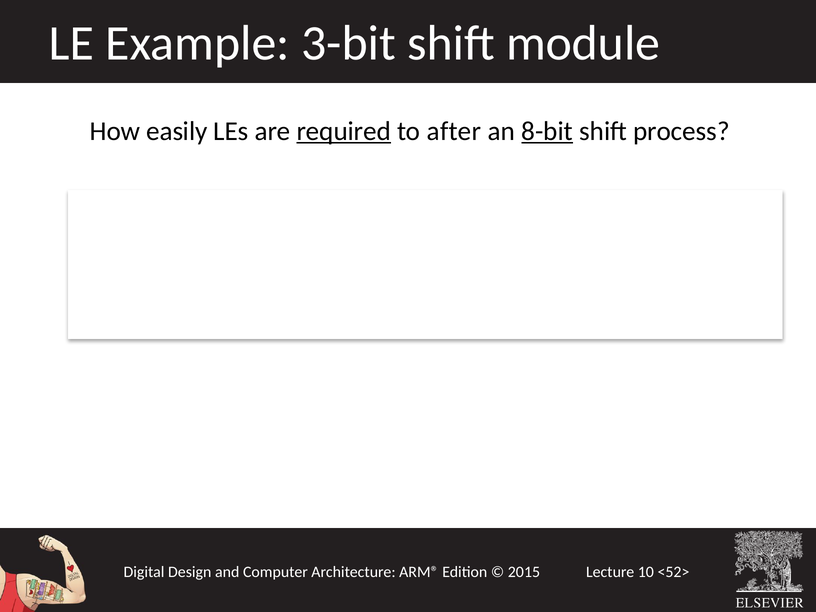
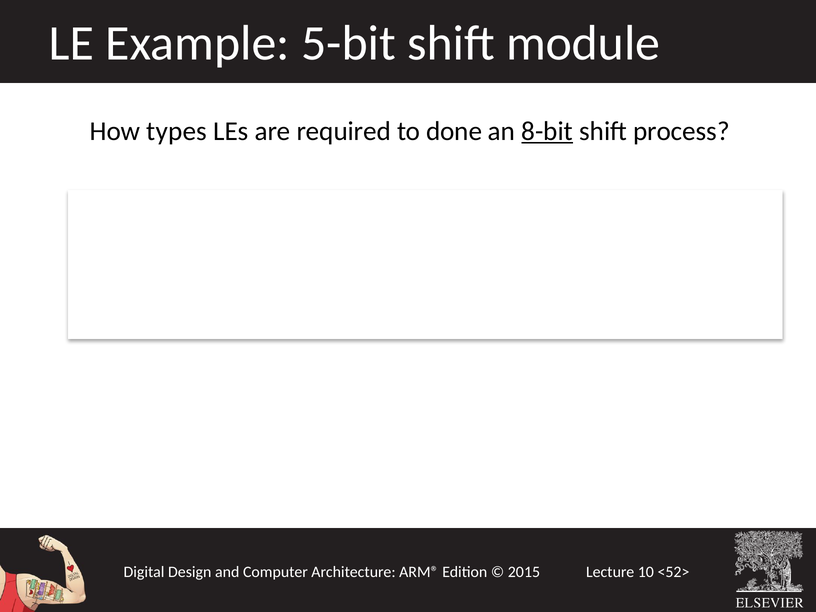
3-bit: 3-bit -> 5-bit
easily: easily -> types
required underline: present -> none
after: after -> done
